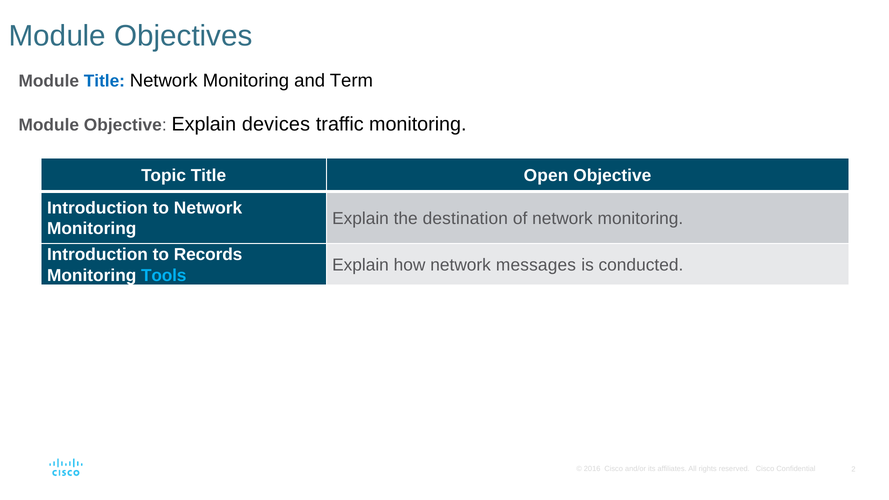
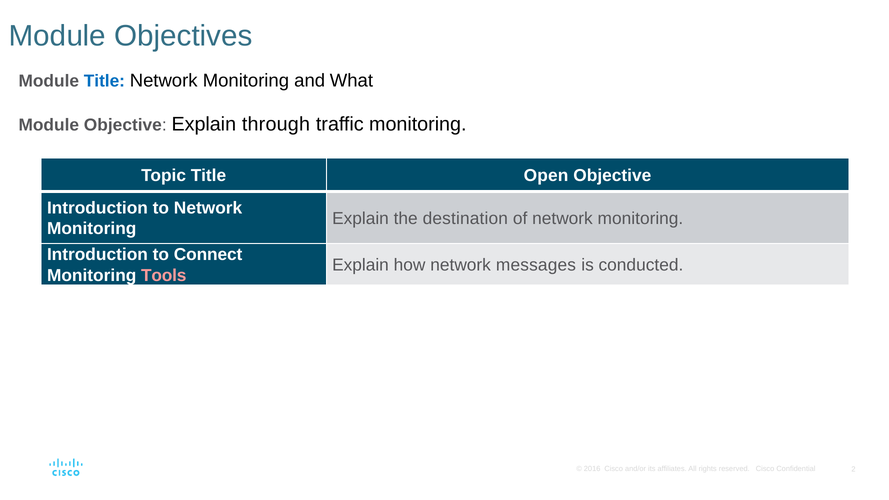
Term: Term -> What
devices: devices -> through
Records: Records -> Connect
Tools colour: light blue -> pink
